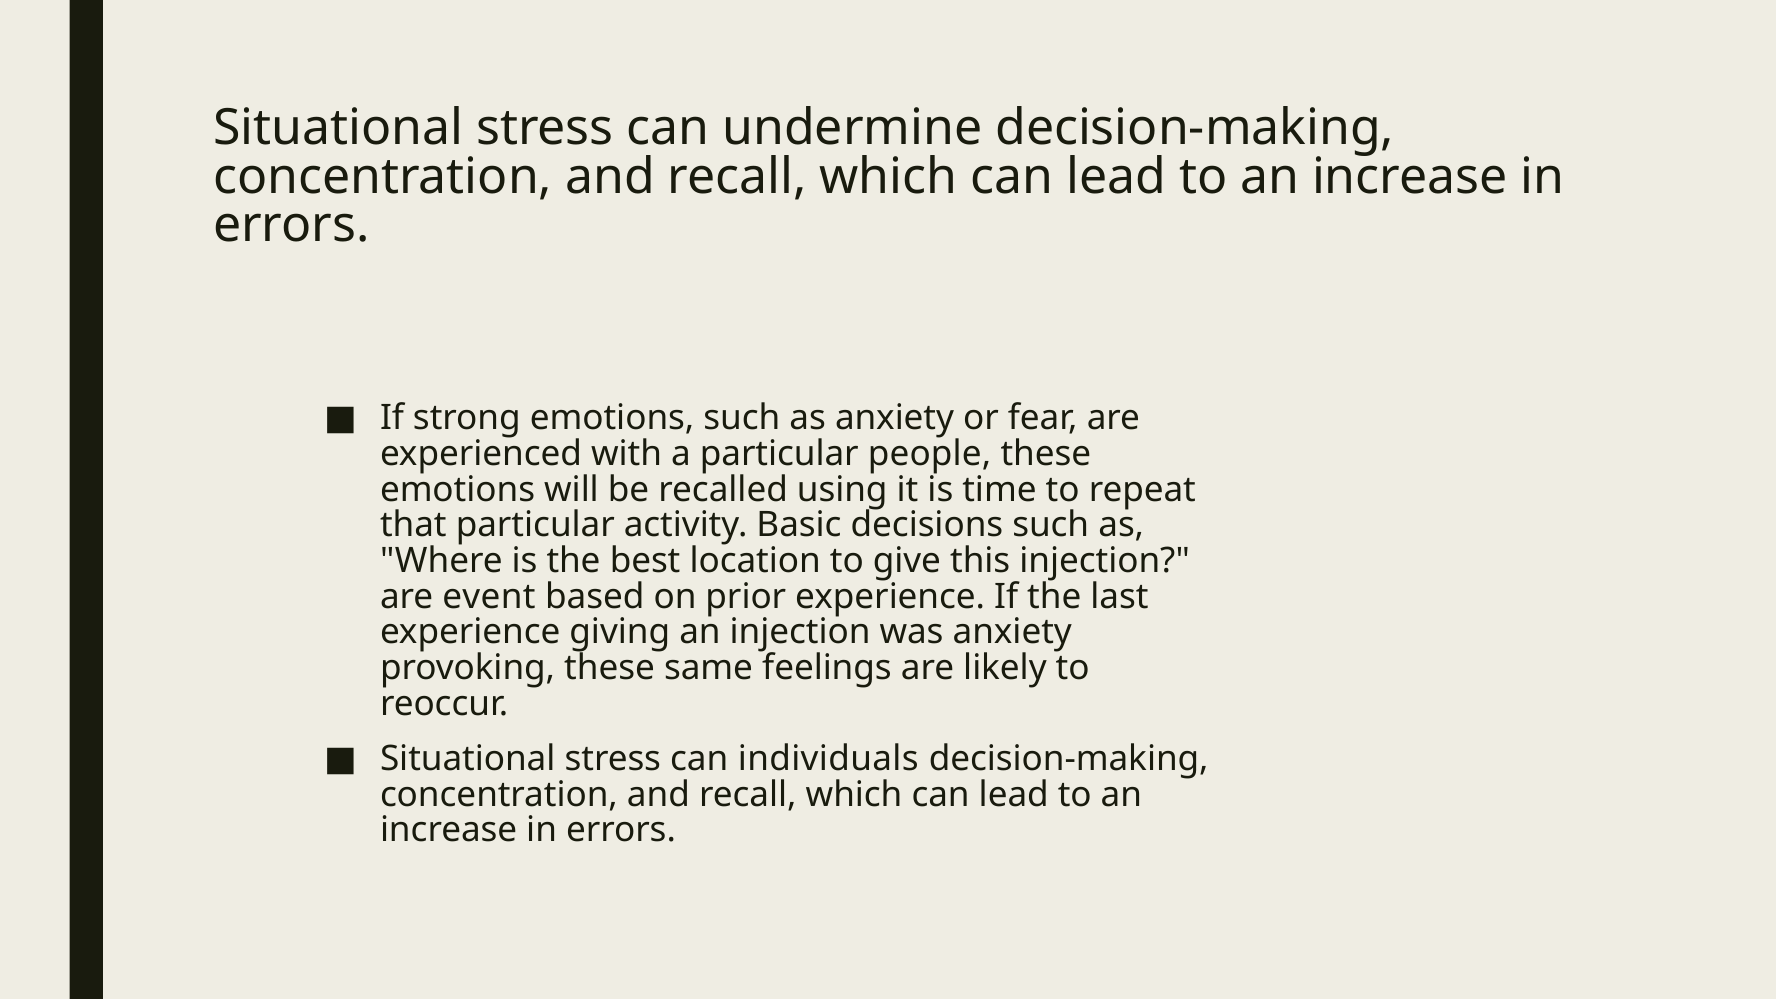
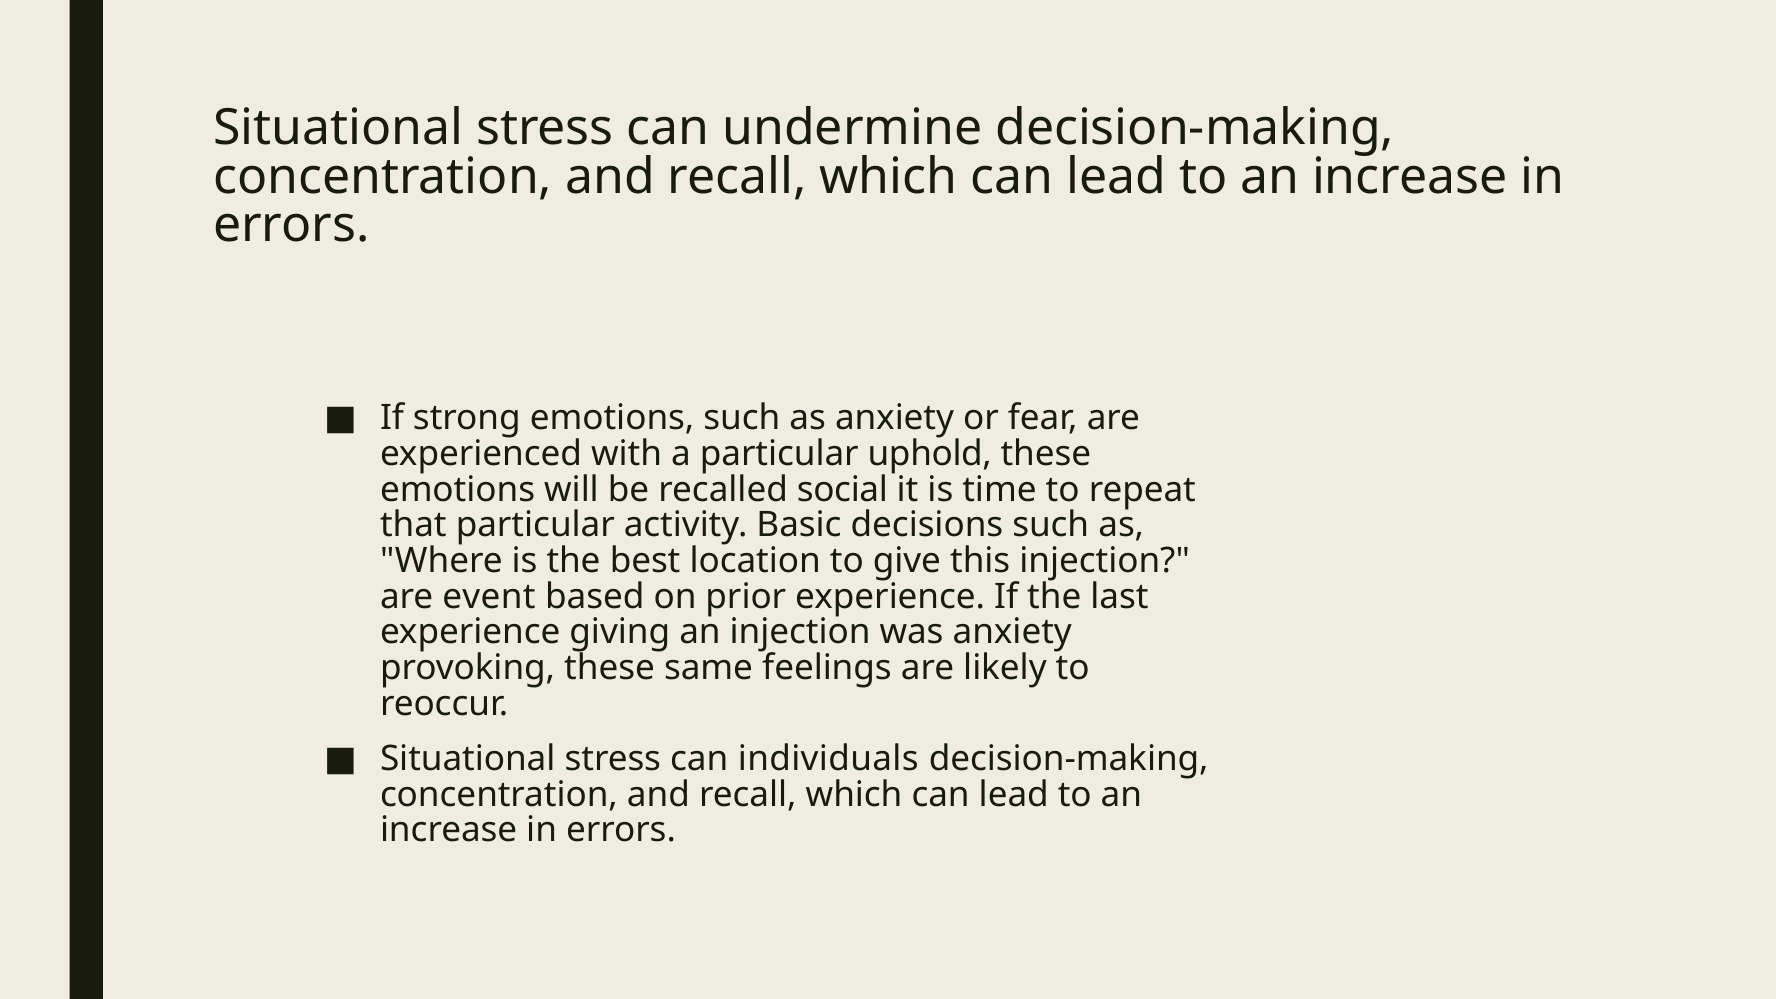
people: people -> uphold
using: using -> social
